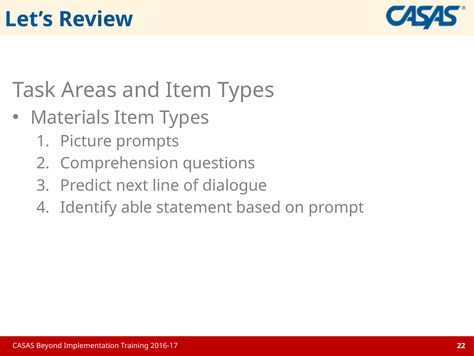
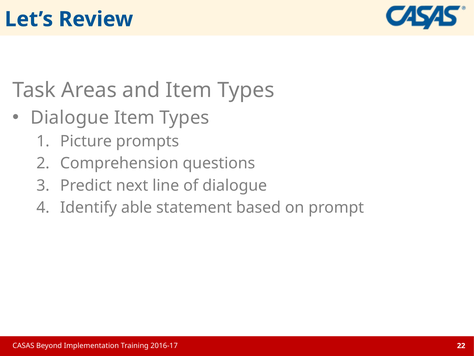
Materials at (70, 117): Materials -> Dialogue
